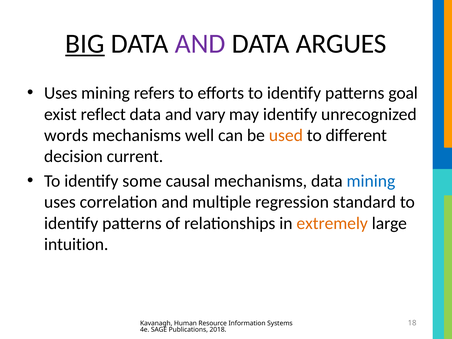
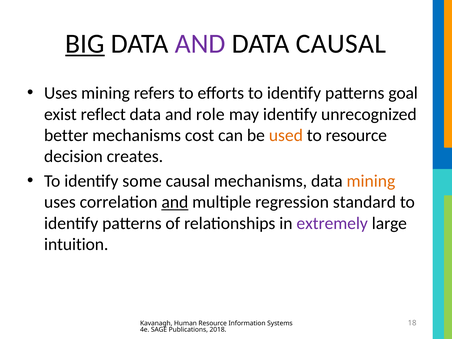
DATA ARGUES: ARGUES -> CAUSAL
vary: vary -> role
words: words -> better
well: well -> cost
to different: different -> resource
current: current -> creates
mining at (371, 181) colour: blue -> orange
and at (175, 202) underline: none -> present
extremely colour: orange -> purple
